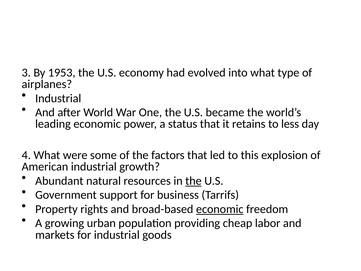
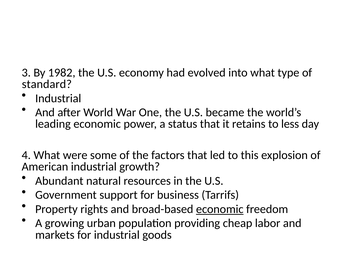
1953: 1953 -> 1982
airplanes: airplanes -> standard
the at (193, 181) underline: present -> none
